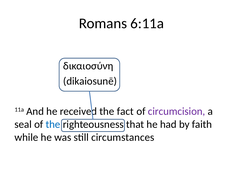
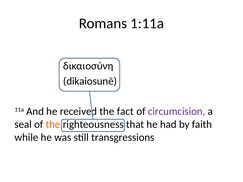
6:11a: 6:11a -> 1:11a
the at (53, 124) colour: blue -> orange
circumstances: circumstances -> transgressions
